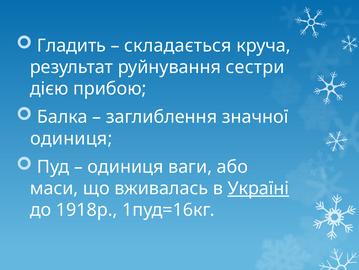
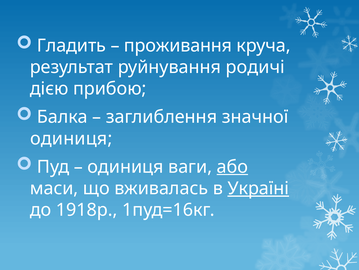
складається: складається -> проживання
сестри: сестри -> родичі
або underline: none -> present
